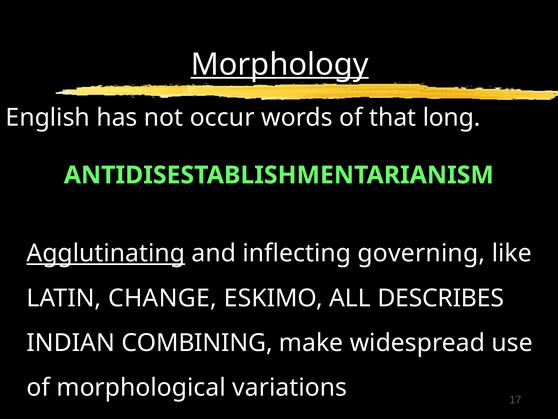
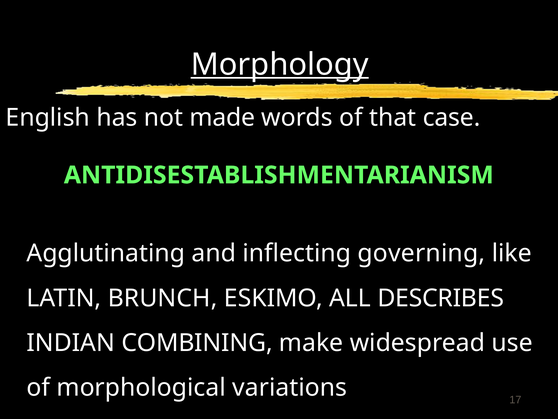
occur: occur -> made
long: long -> case
Agglutinating underline: present -> none
CHANGE: CHANGE -> BRUNCH
